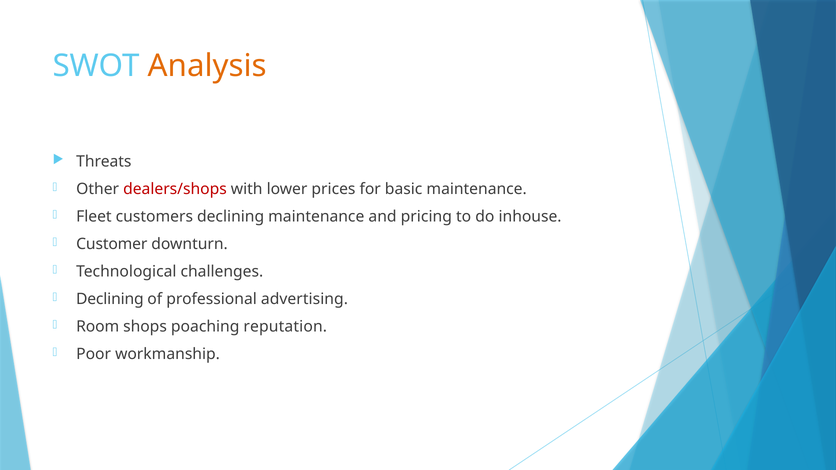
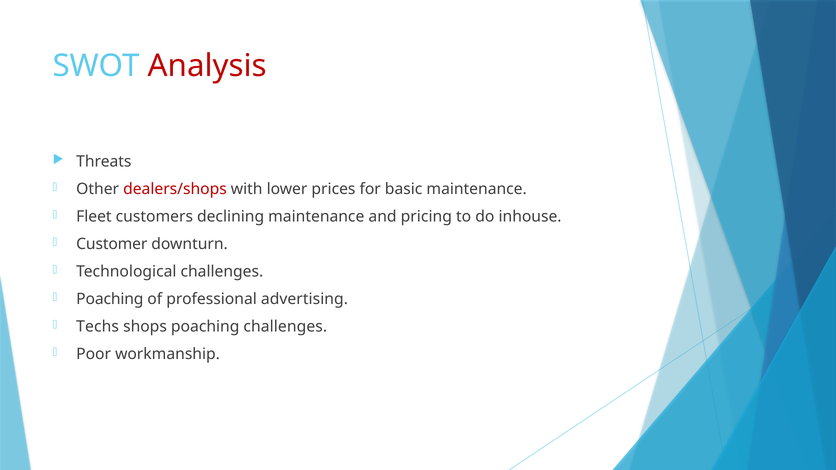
Analysis colour: orange -> red
Declining at (110, 299): Declining -> Poaching
Room: Room -> Techs
poaching reputation: reputation -> challenges
